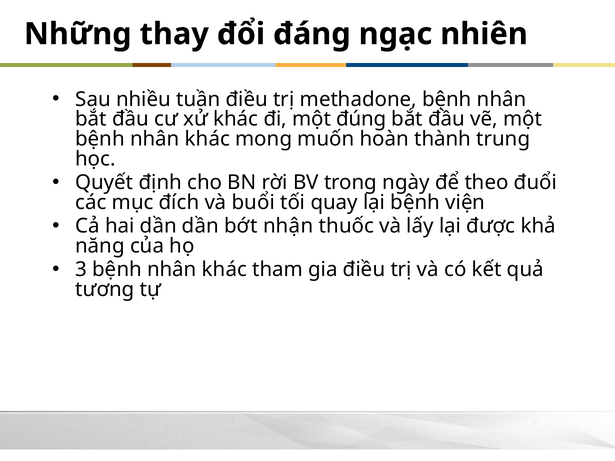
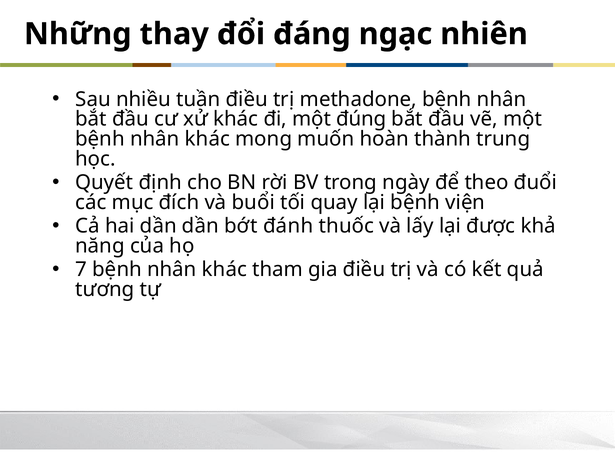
nhận: nhận -> đánh
3: 3 -> 7
